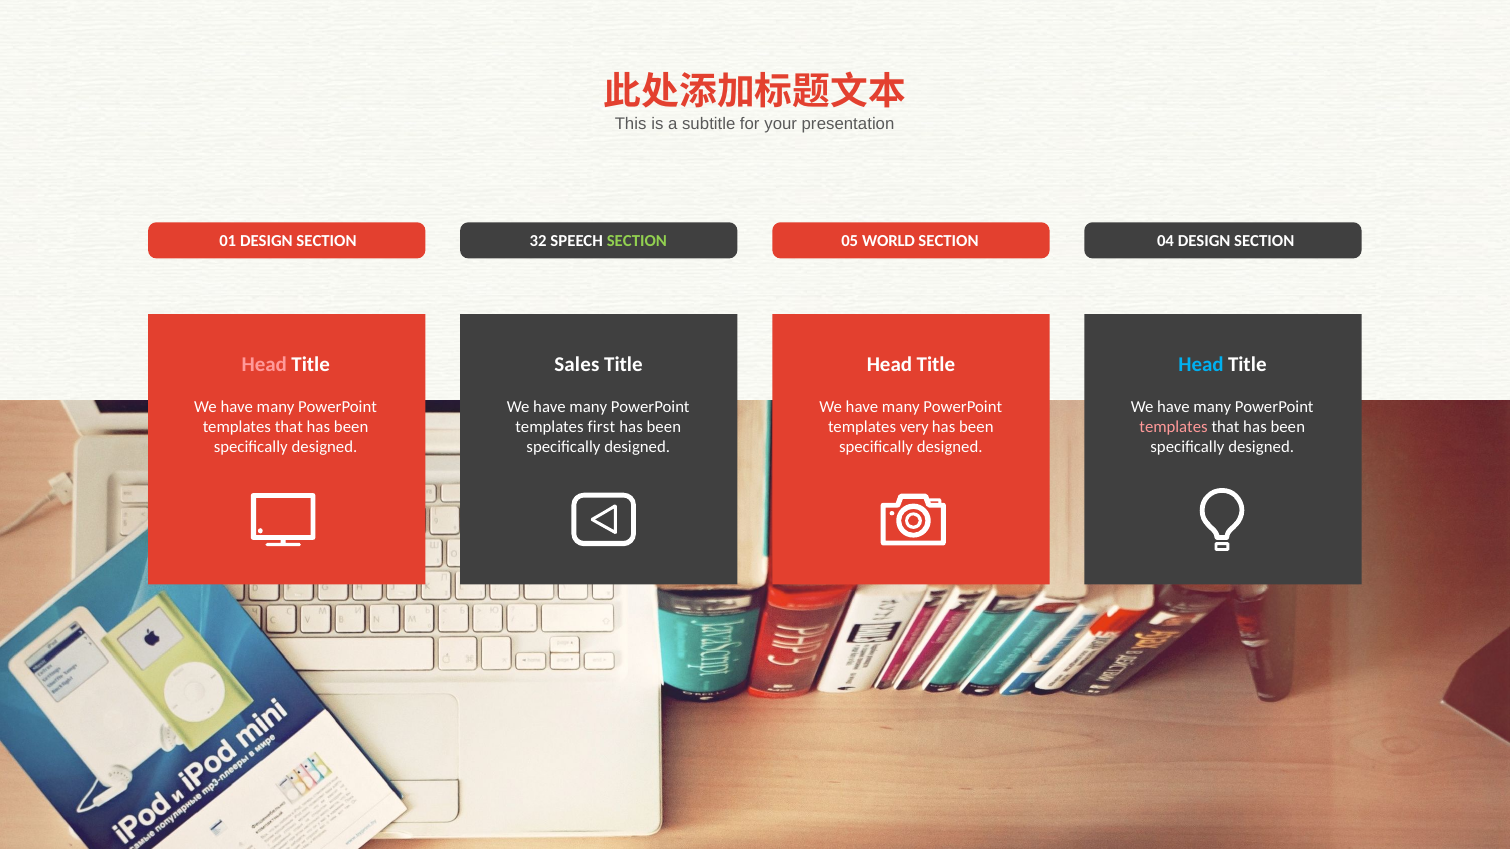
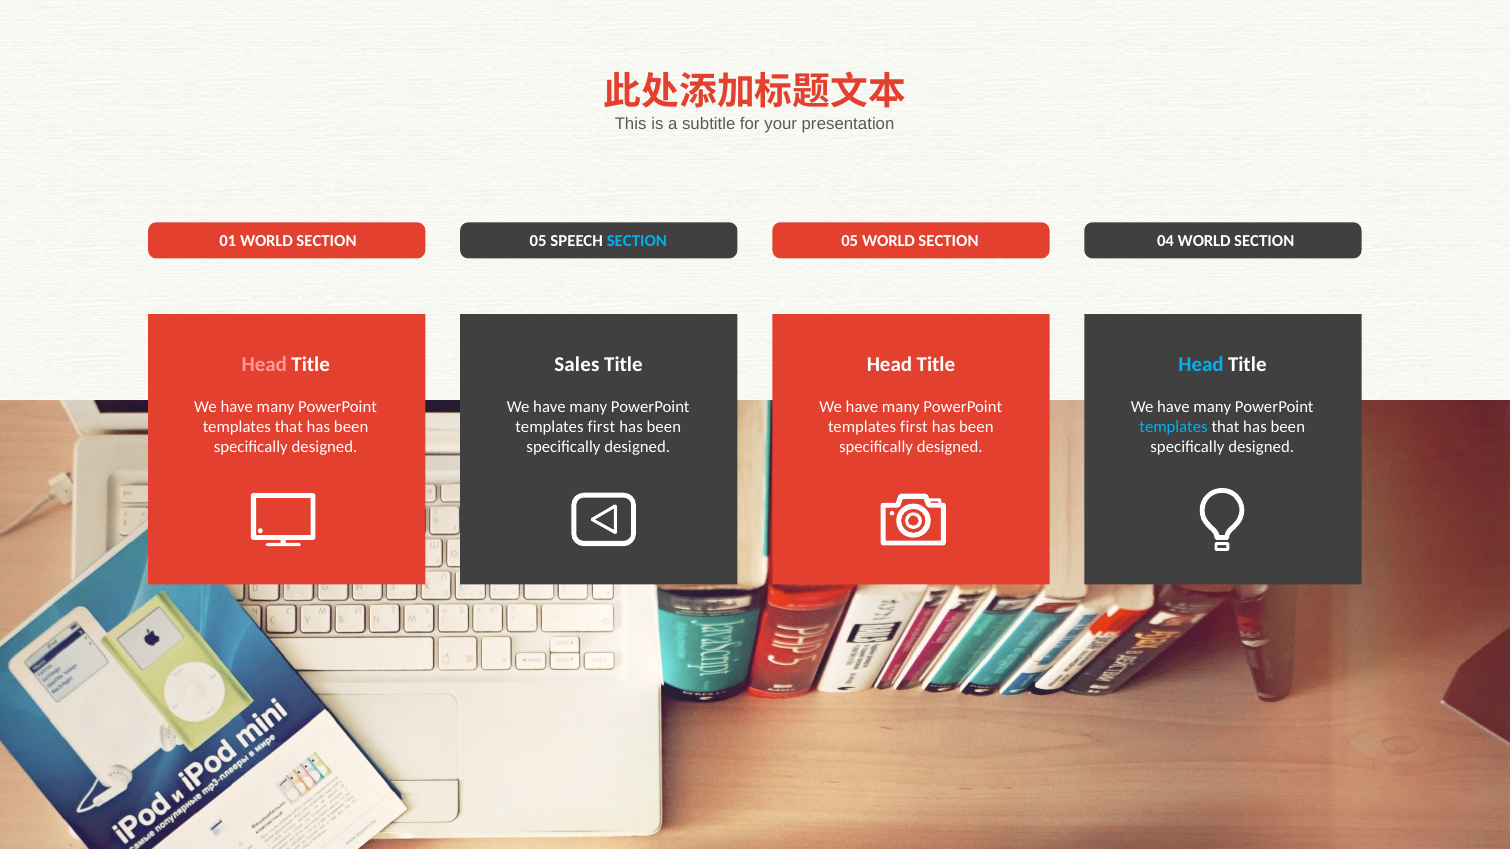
01 DESIGN: DESIGN -> WORLD
32 at (538, 241): 32 -> 05
SECTION at (637, 241) colour: light green -> light blue
04 DESIGN: DESIGN -> WORLD
very at (914, 427): very -> first
templates at (1174, 427) colour: pink -> light blue
